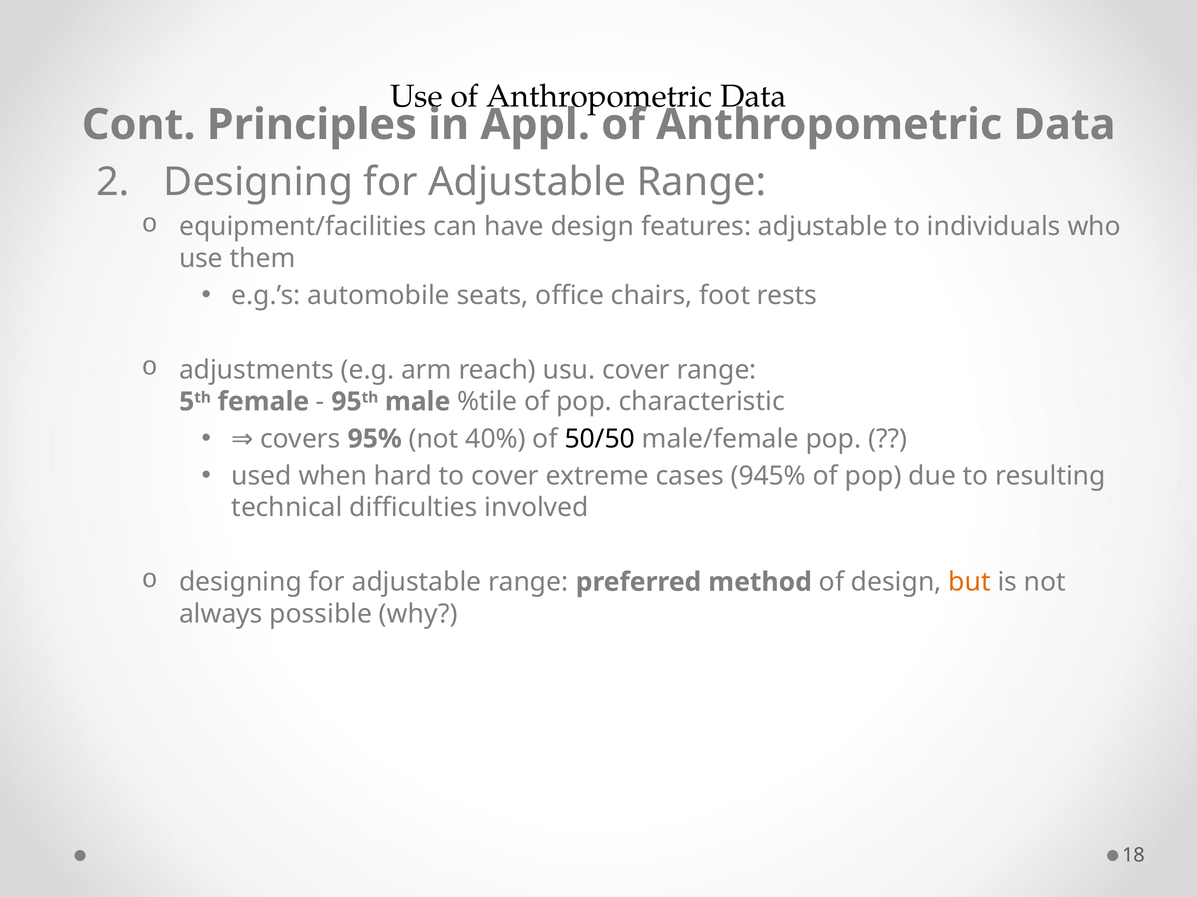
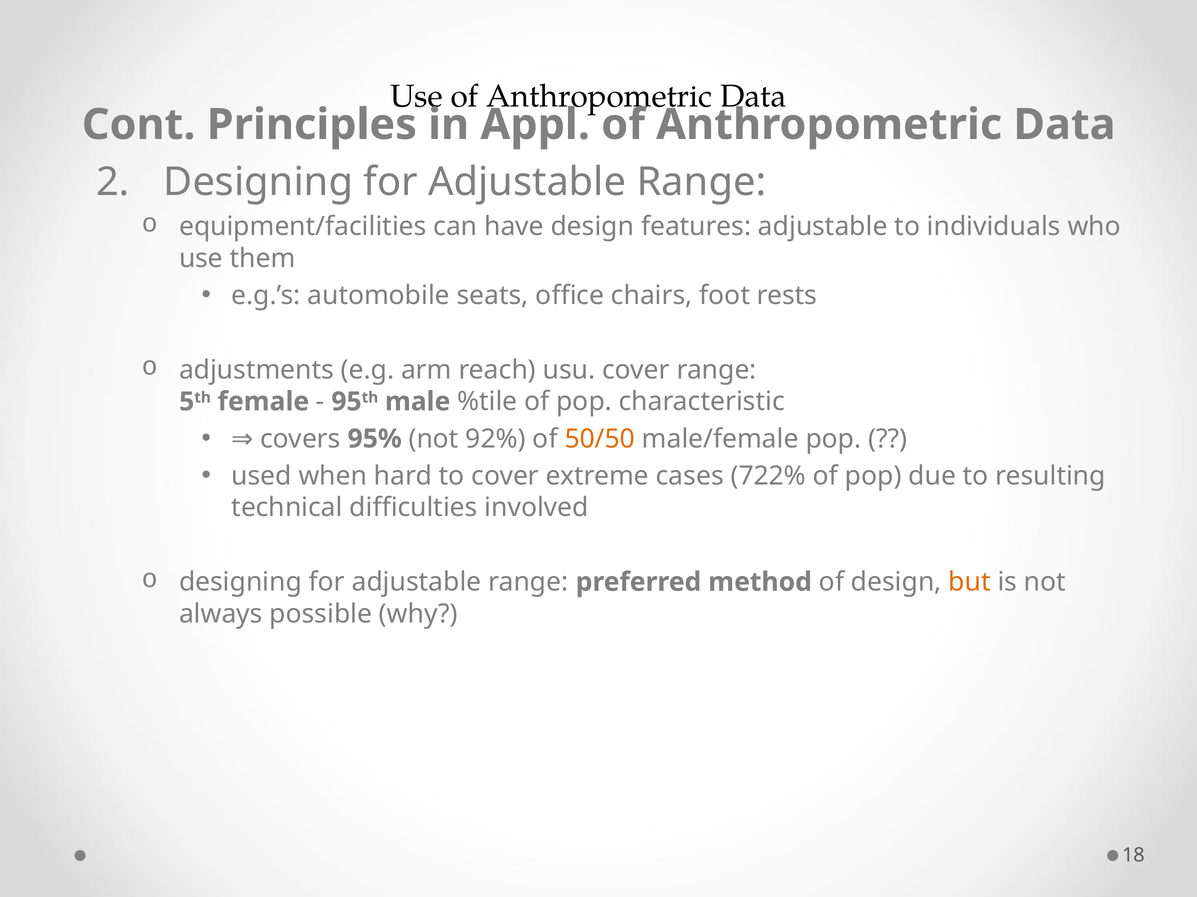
40%: 40% -> 92%
50/50 colour: black -> orange
945%: 945% -> 722%
